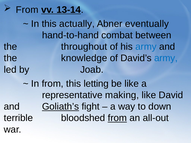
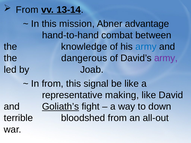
actually: actually -> mission
eventually: eventually -> advantage
throughout: throughout -> knowledge
knowledge: knowledge -> dangerous
army at (166, 58) colour: blue -> purple
letting: letting -> signal
from at (117, 118) underline: present -> none
